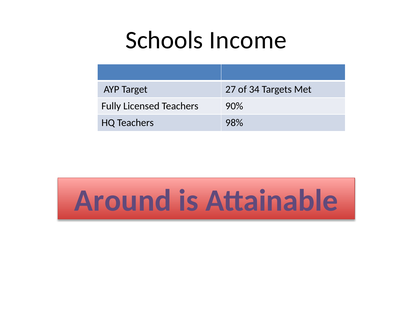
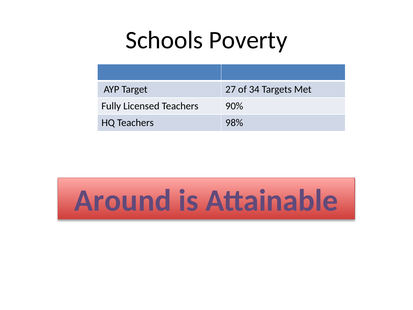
Income: Income -> Poverty
